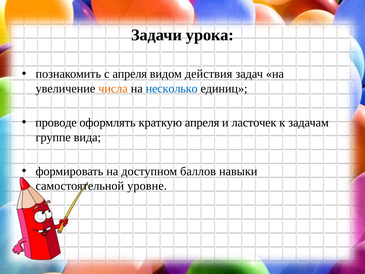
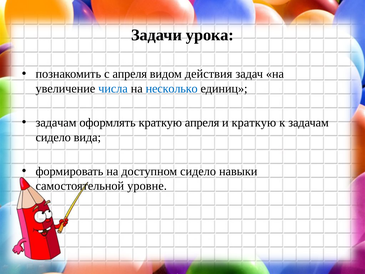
числа colour: orange -> blue
проводе at (56, 123): проводе -> задачам
и ласточек: ласточек -> краткую
группе at (53, 137): группе -> сидело
доступном баллов: баллов -> сидело
